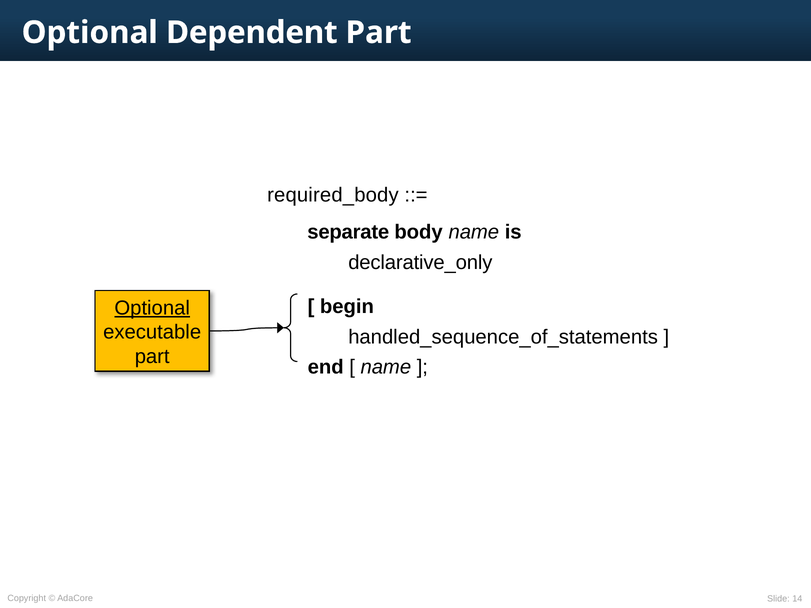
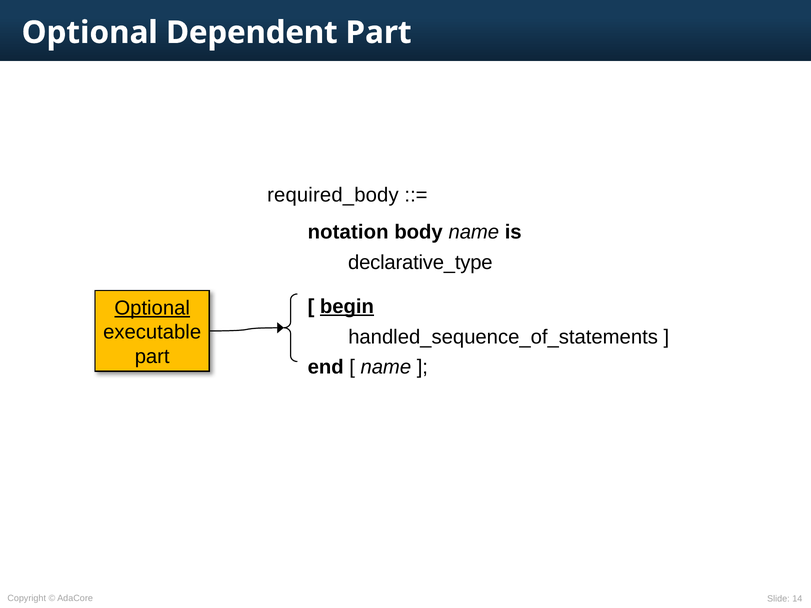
separate: separate -> notation
declarative_only: declarative_only -> declarative_type
begin underline: none -> present
